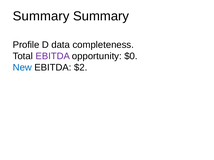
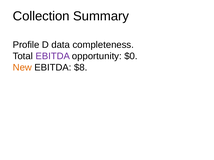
Summary at (41, 16): Summary -> Collection
New colour: blue -> orange
$2: $2 -> $8
